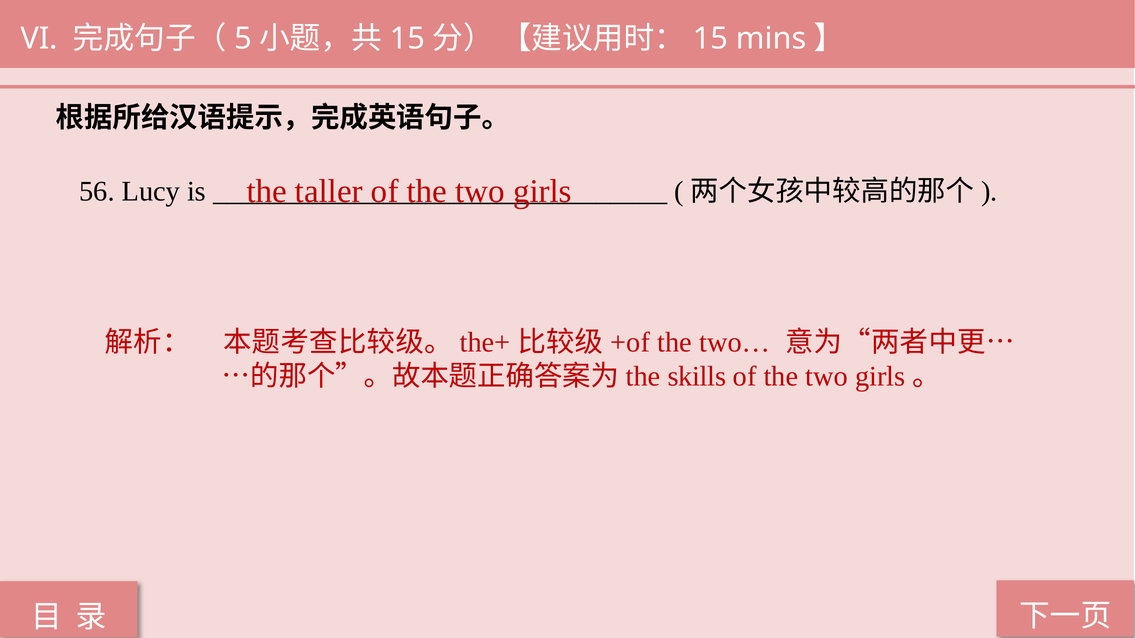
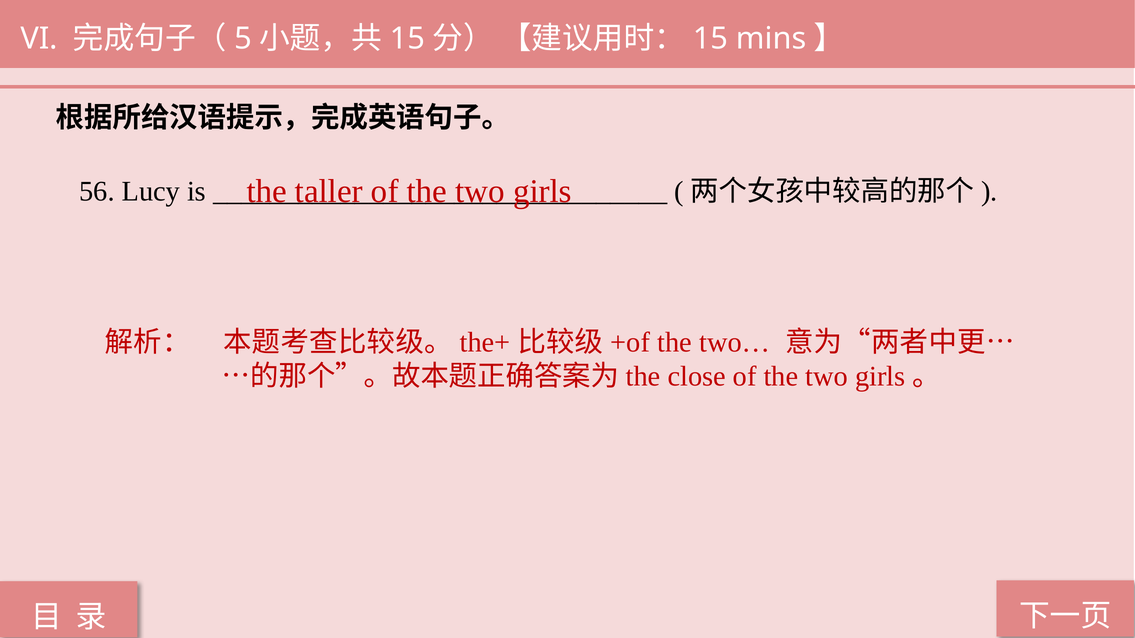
skills: skills -> close
